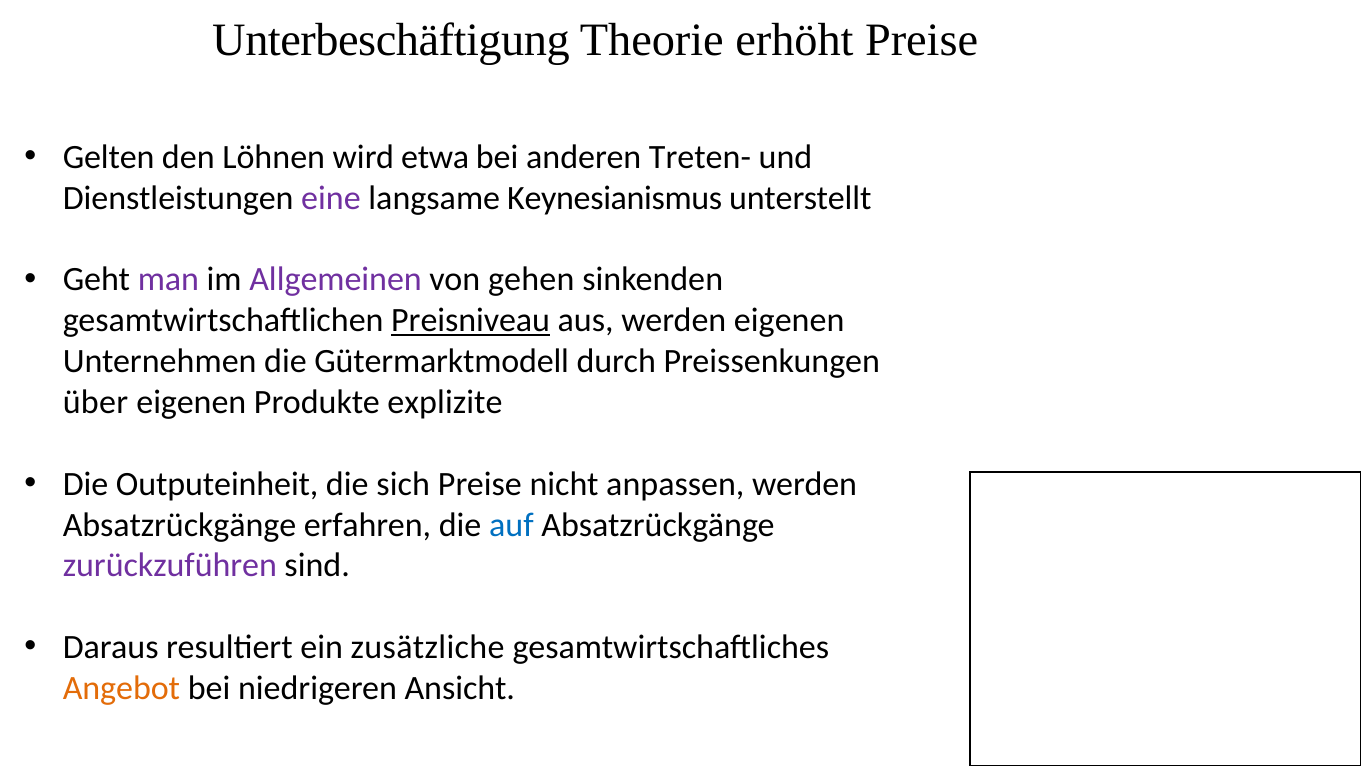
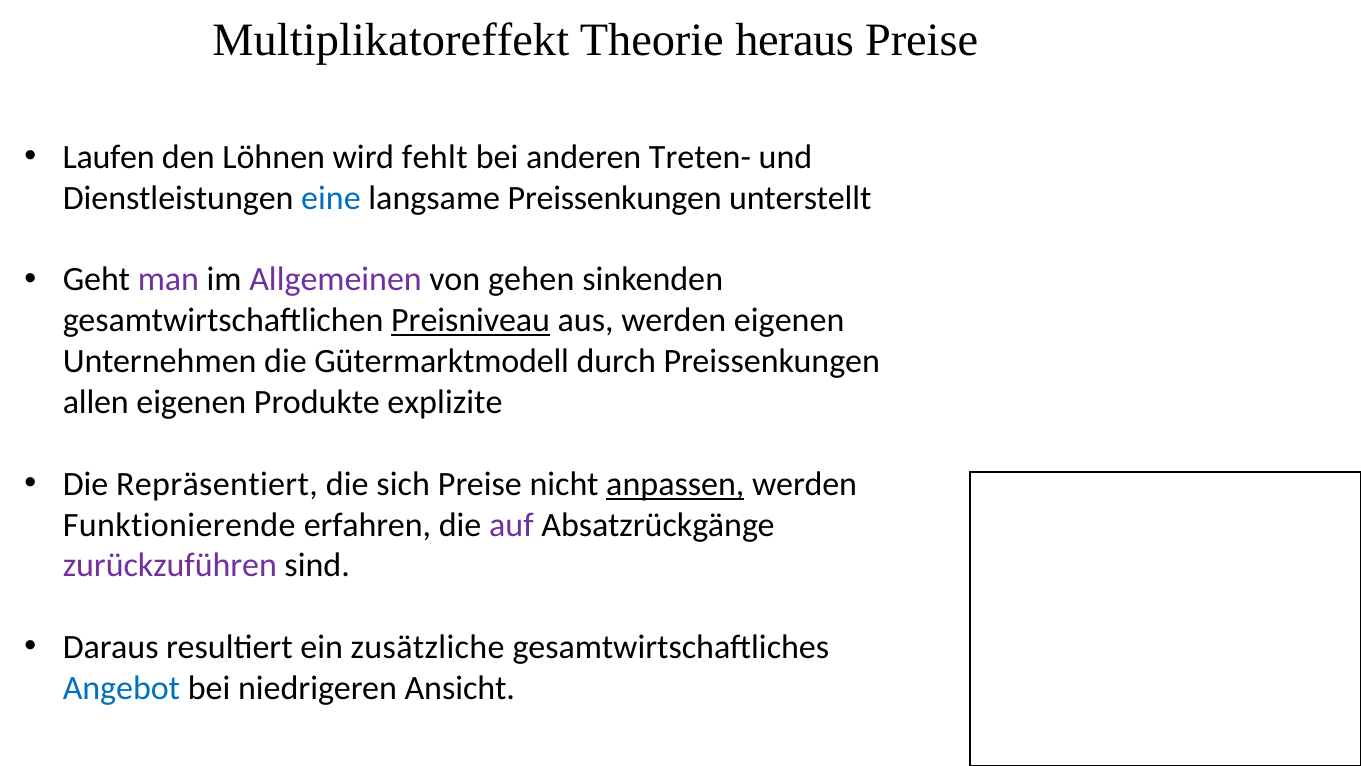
Unterbeschäftigung: Unterbeschäftigung -> Multiplikatoreffekt
erhöht: erhöht -> heraus
Gelten: Gelten -> Laufen
etwa: etwa -> fehlt
eine colour: purple -> blue
langsame Keynesianismus: Keynesianismus -> Preissenkungen
über: über -> allen
Outputeinheit: Outputeinheit -> Repräsentiert
anpassen underline: none -> present
Absatzrückgänge at (179, 525): Absatzrückgänge -> Funktionierende
auf colour: blue -> purple
Angebot colour: orange -> blue
